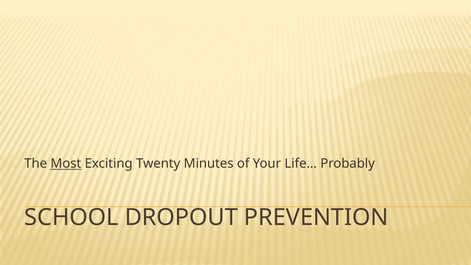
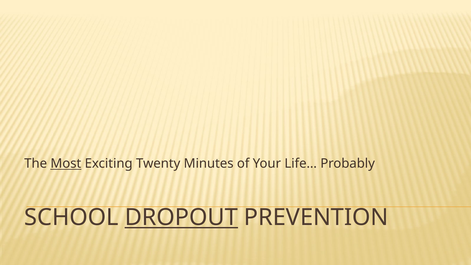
DROPOUT underline: none -> present
